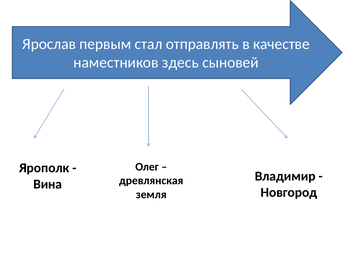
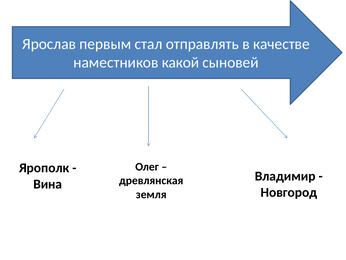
здесь: здесь -> какой
